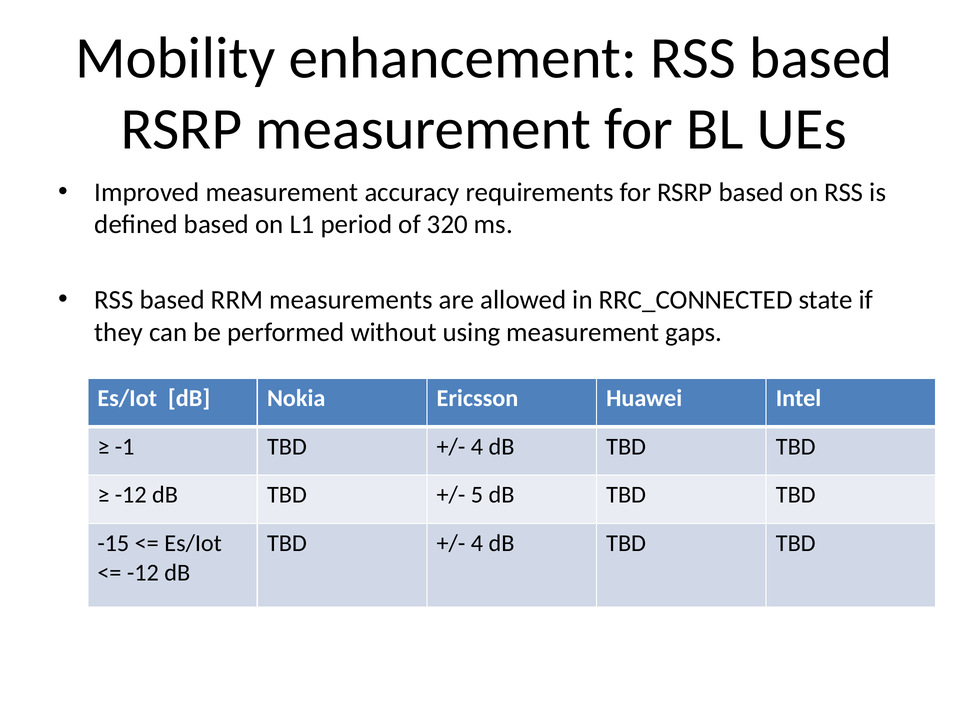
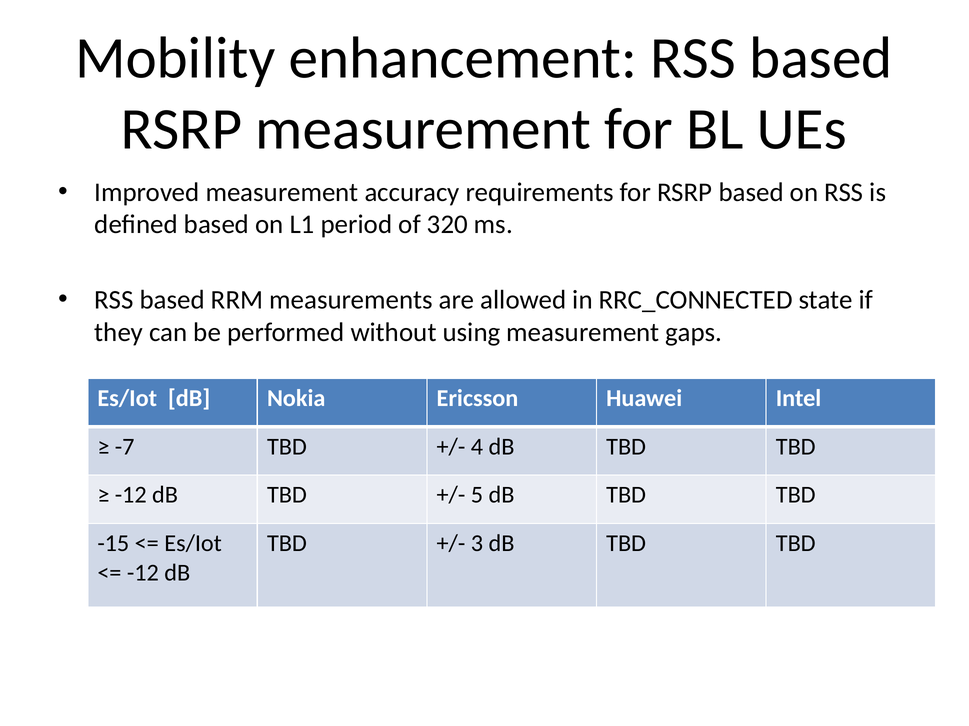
-1: -1 -> -7
4 at (477, 544): 4 -> 3
